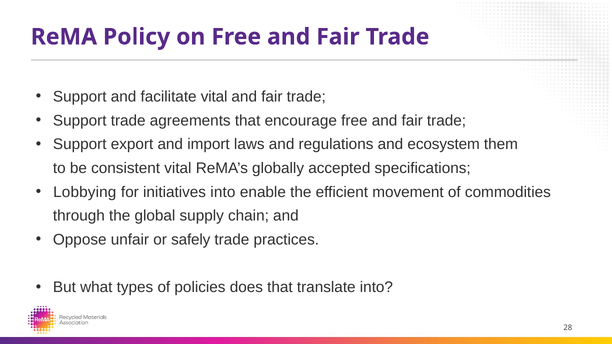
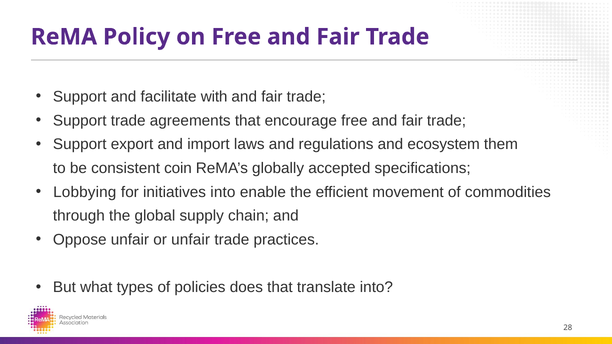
facilitate vital: vital -> with
consistent vital: vital -> coin
or safely: safely -> unfair
